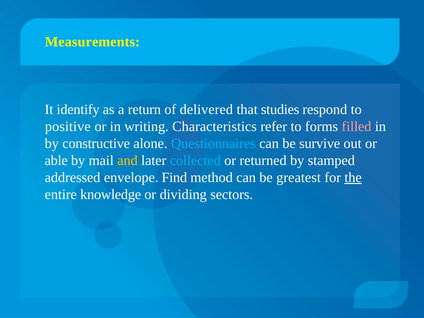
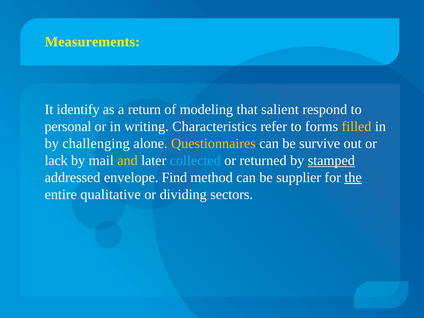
delivered: delivered -> modeling
studies: studies -> salient
positive: positive -> personal
filled colour: pink -> yellow
constructive: constructive -> challenging
Questionnaires colour: light blue -> yellow
able: able -> lack
stamped underline: none -> present
greatest: greatest -> supplier
knowledge: knowledge -> qualitative
